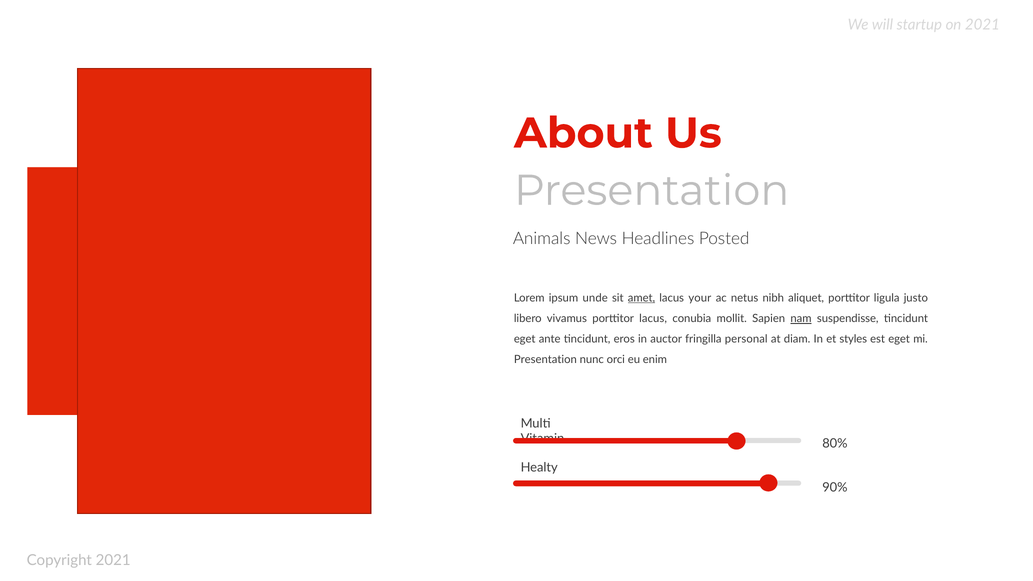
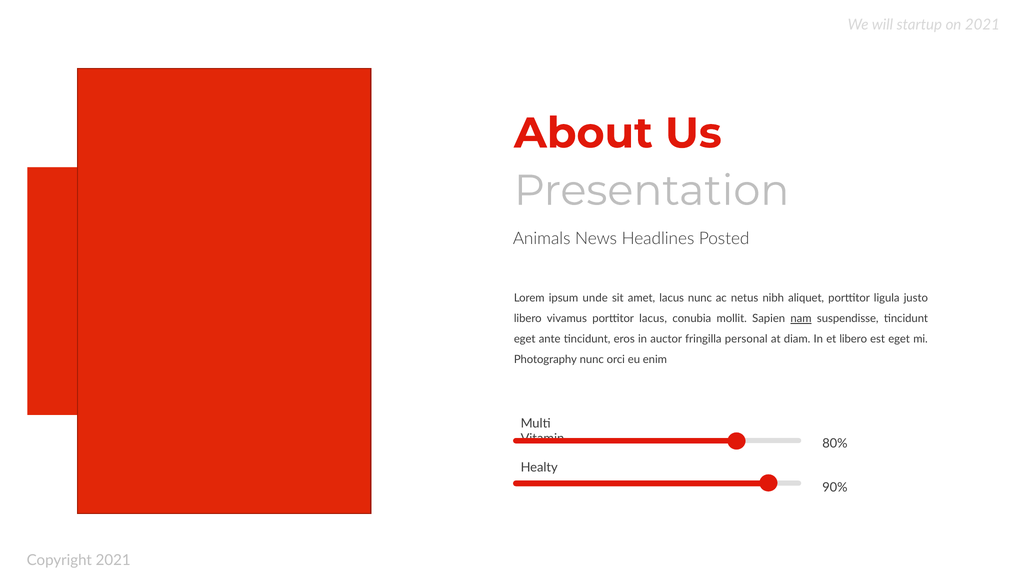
amet underline: present -> none
lacus your: your -> nunc
et styles: styles -> libero
Presentation at (545, 360): Presentation -> Photography
